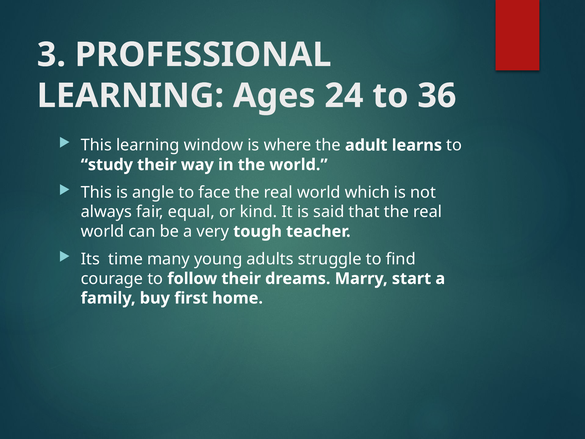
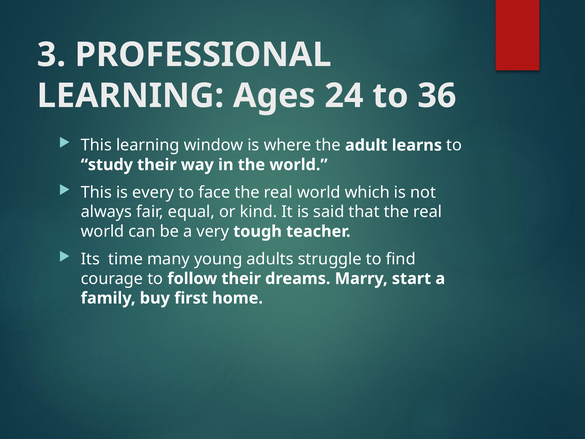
angle: angle -> every
